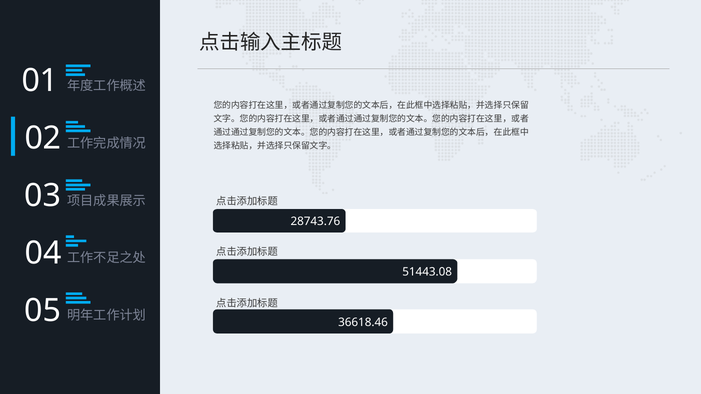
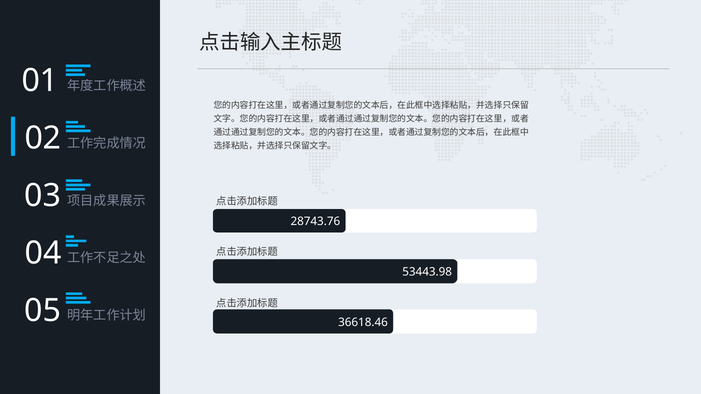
51443.08: 51443.08 -> 53443.98
